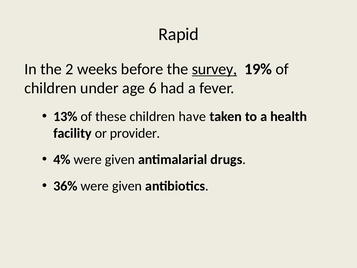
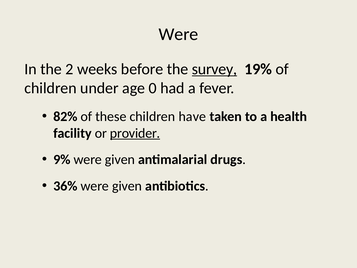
Rapid at (179, 34): Rapid -> Were
6: 6 -> 0
13%: 13% -> 82%
provider underline: none -> present
4%: 4% -> 9%
